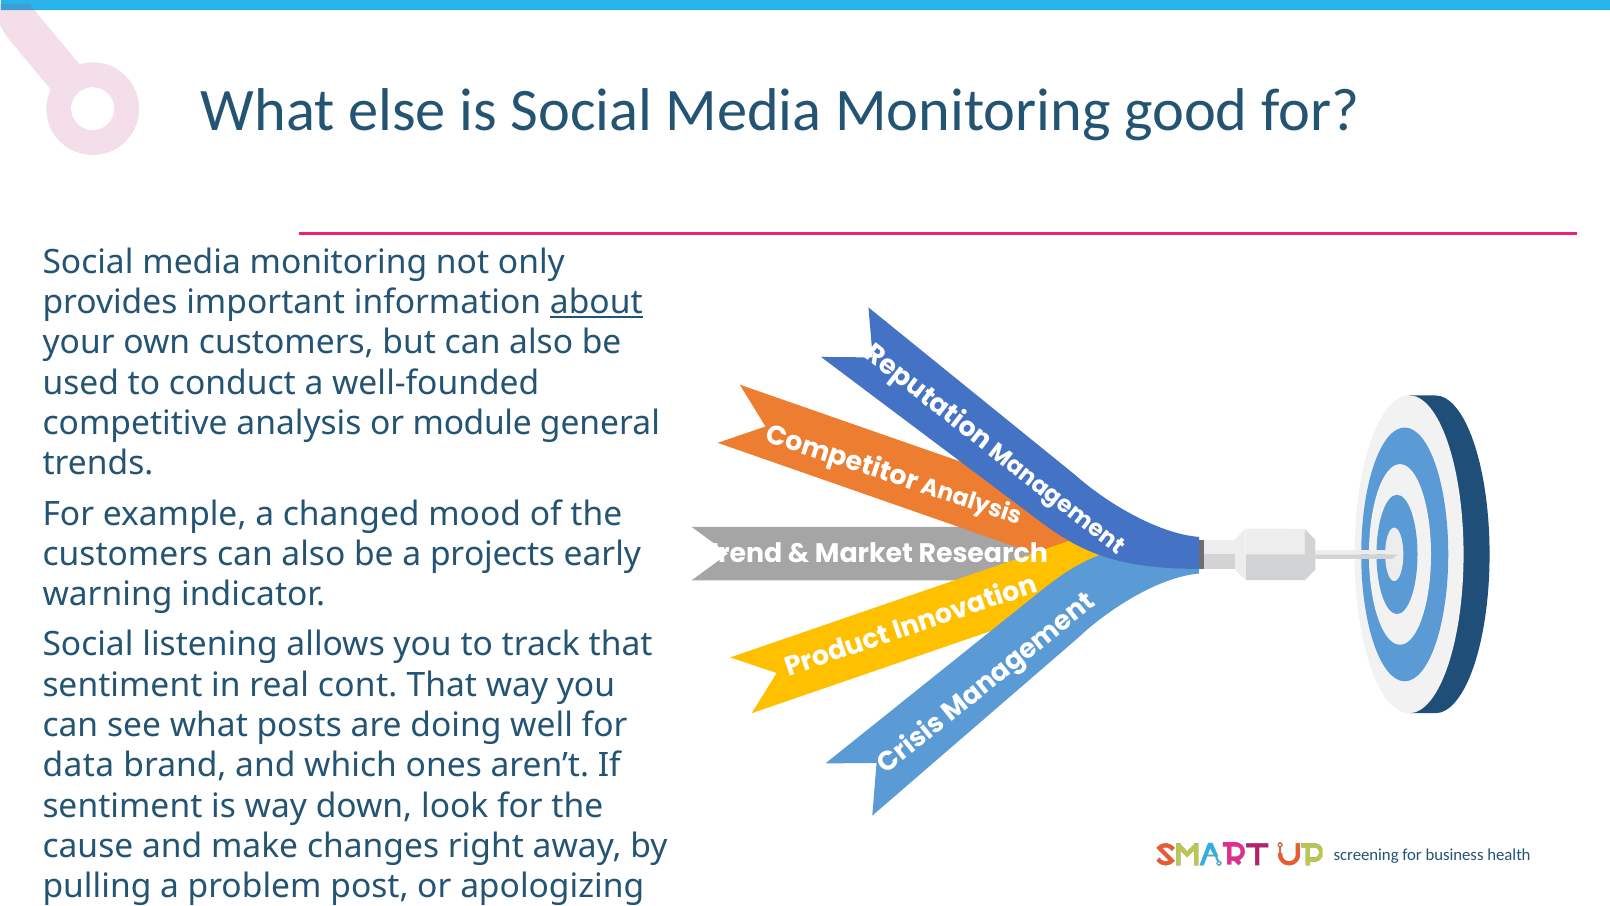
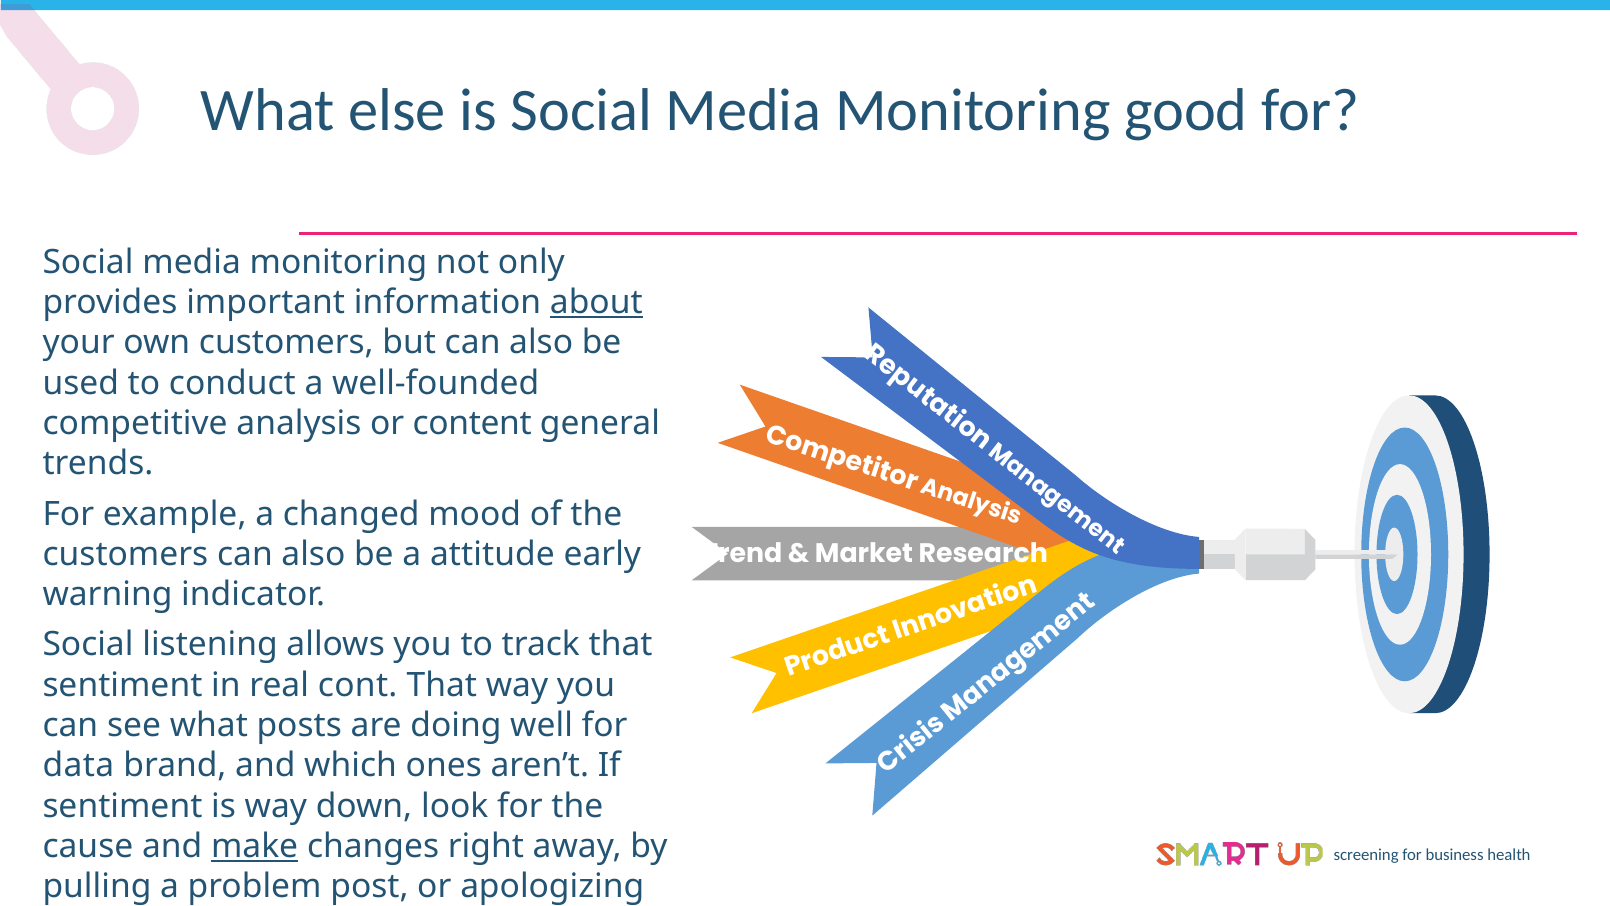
module: module -> content
projects: projects -> attitude
make underline: none -> present
